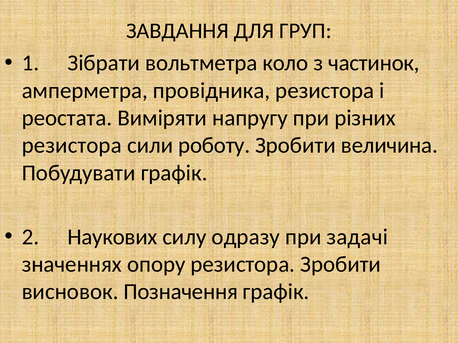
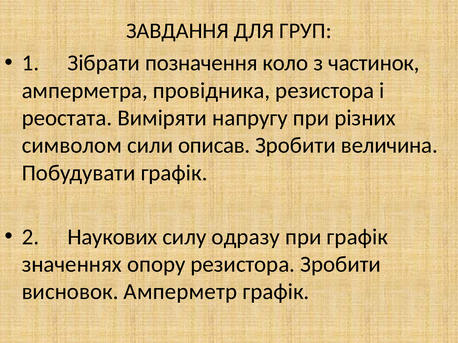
вольтметра: вольтметра -> позначення
резистора at (72, 146): резистора -> символом
роботу: роботу -> описав
при задачі: задачі -> графік
Позначення: Позначення -> Амперметр
